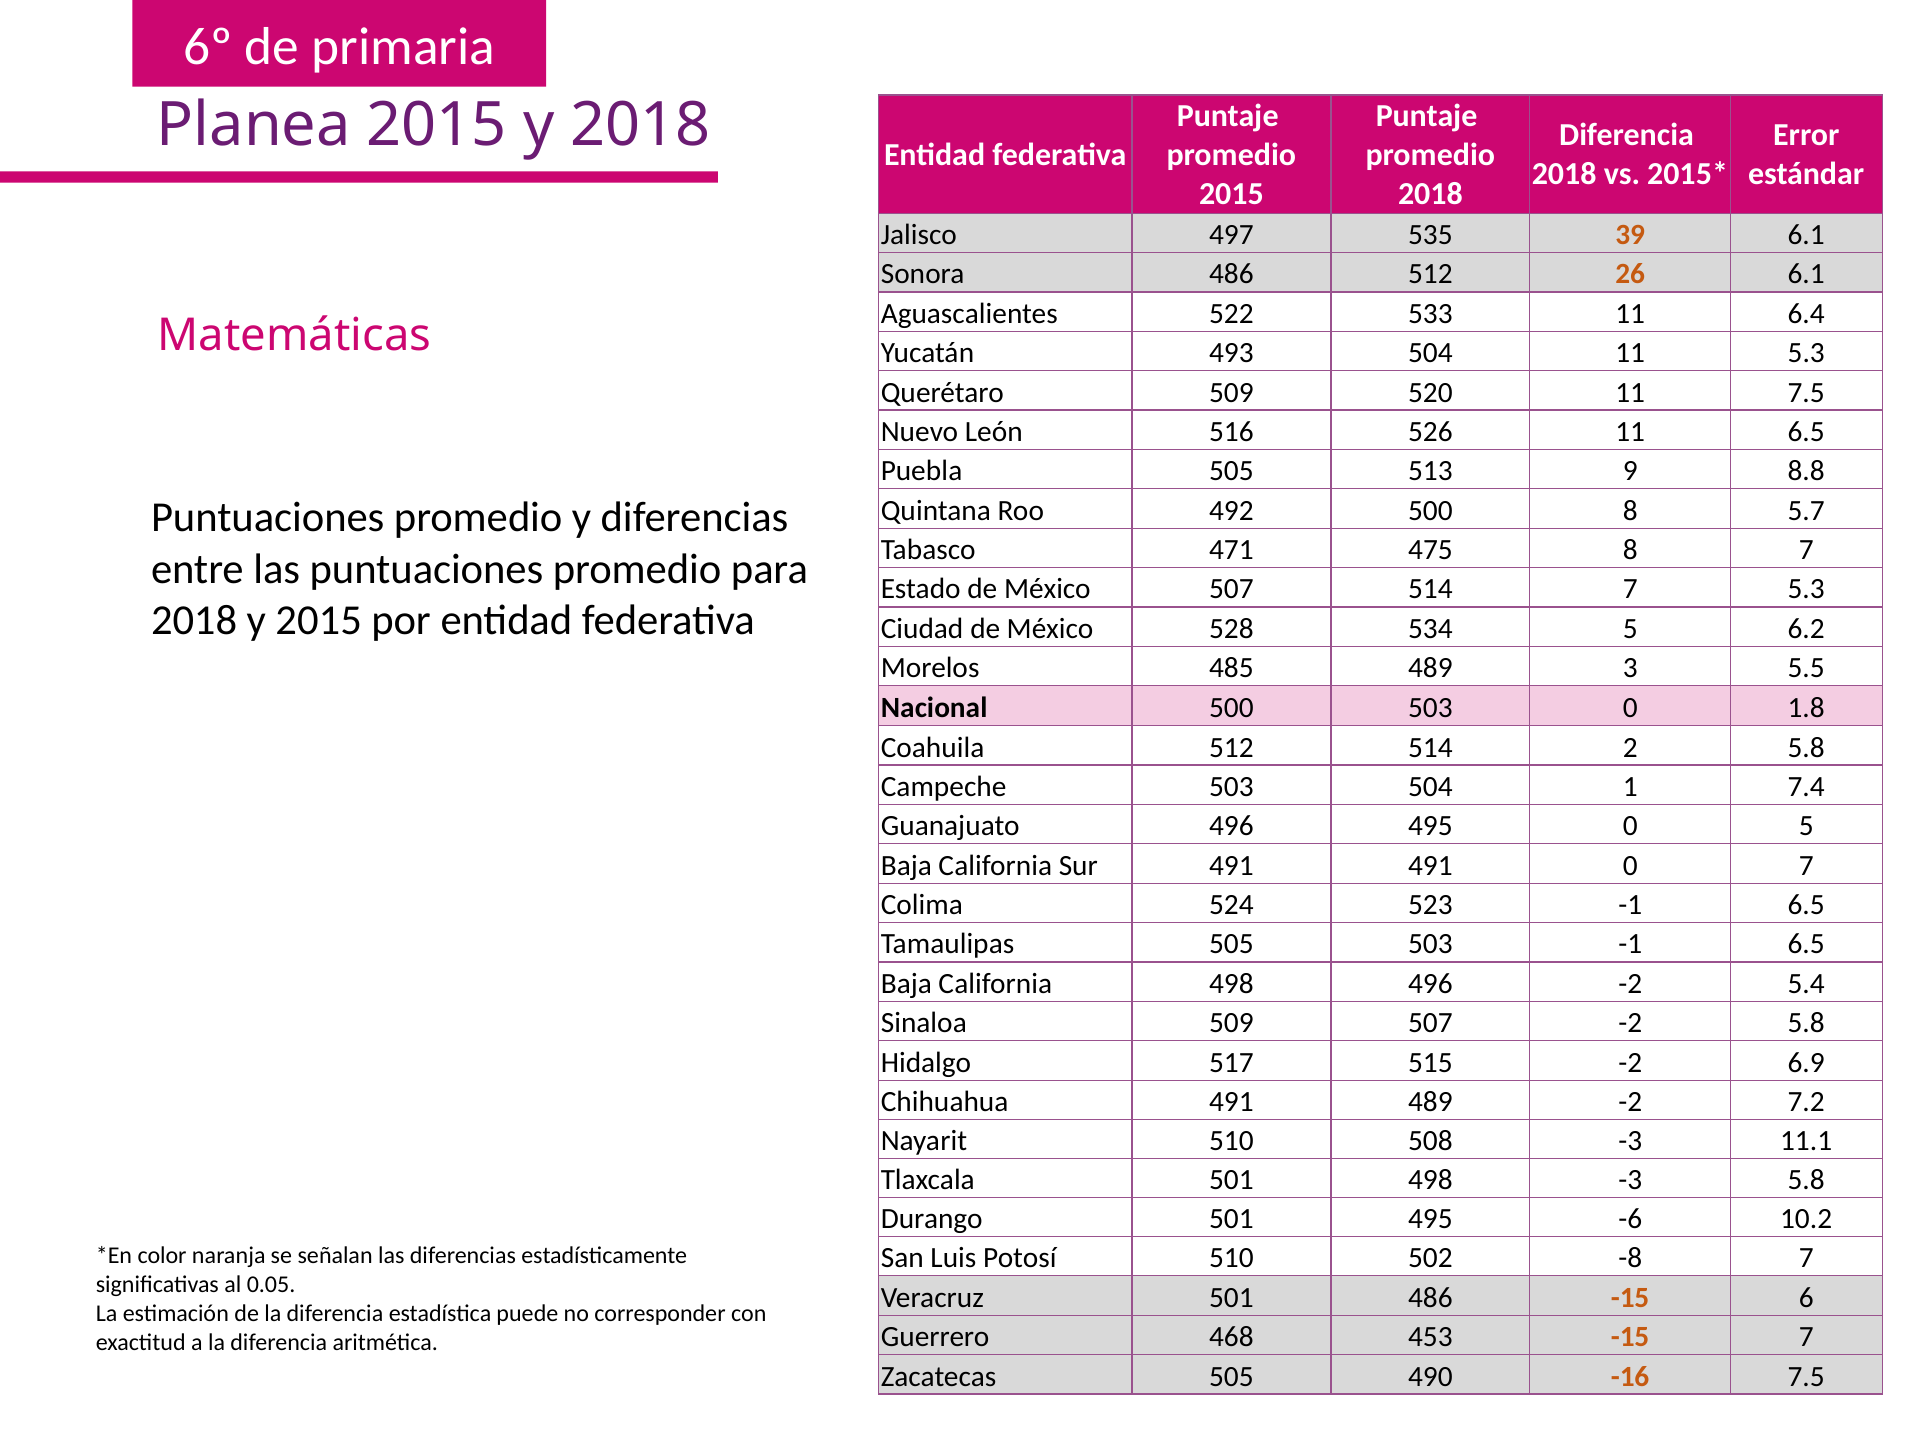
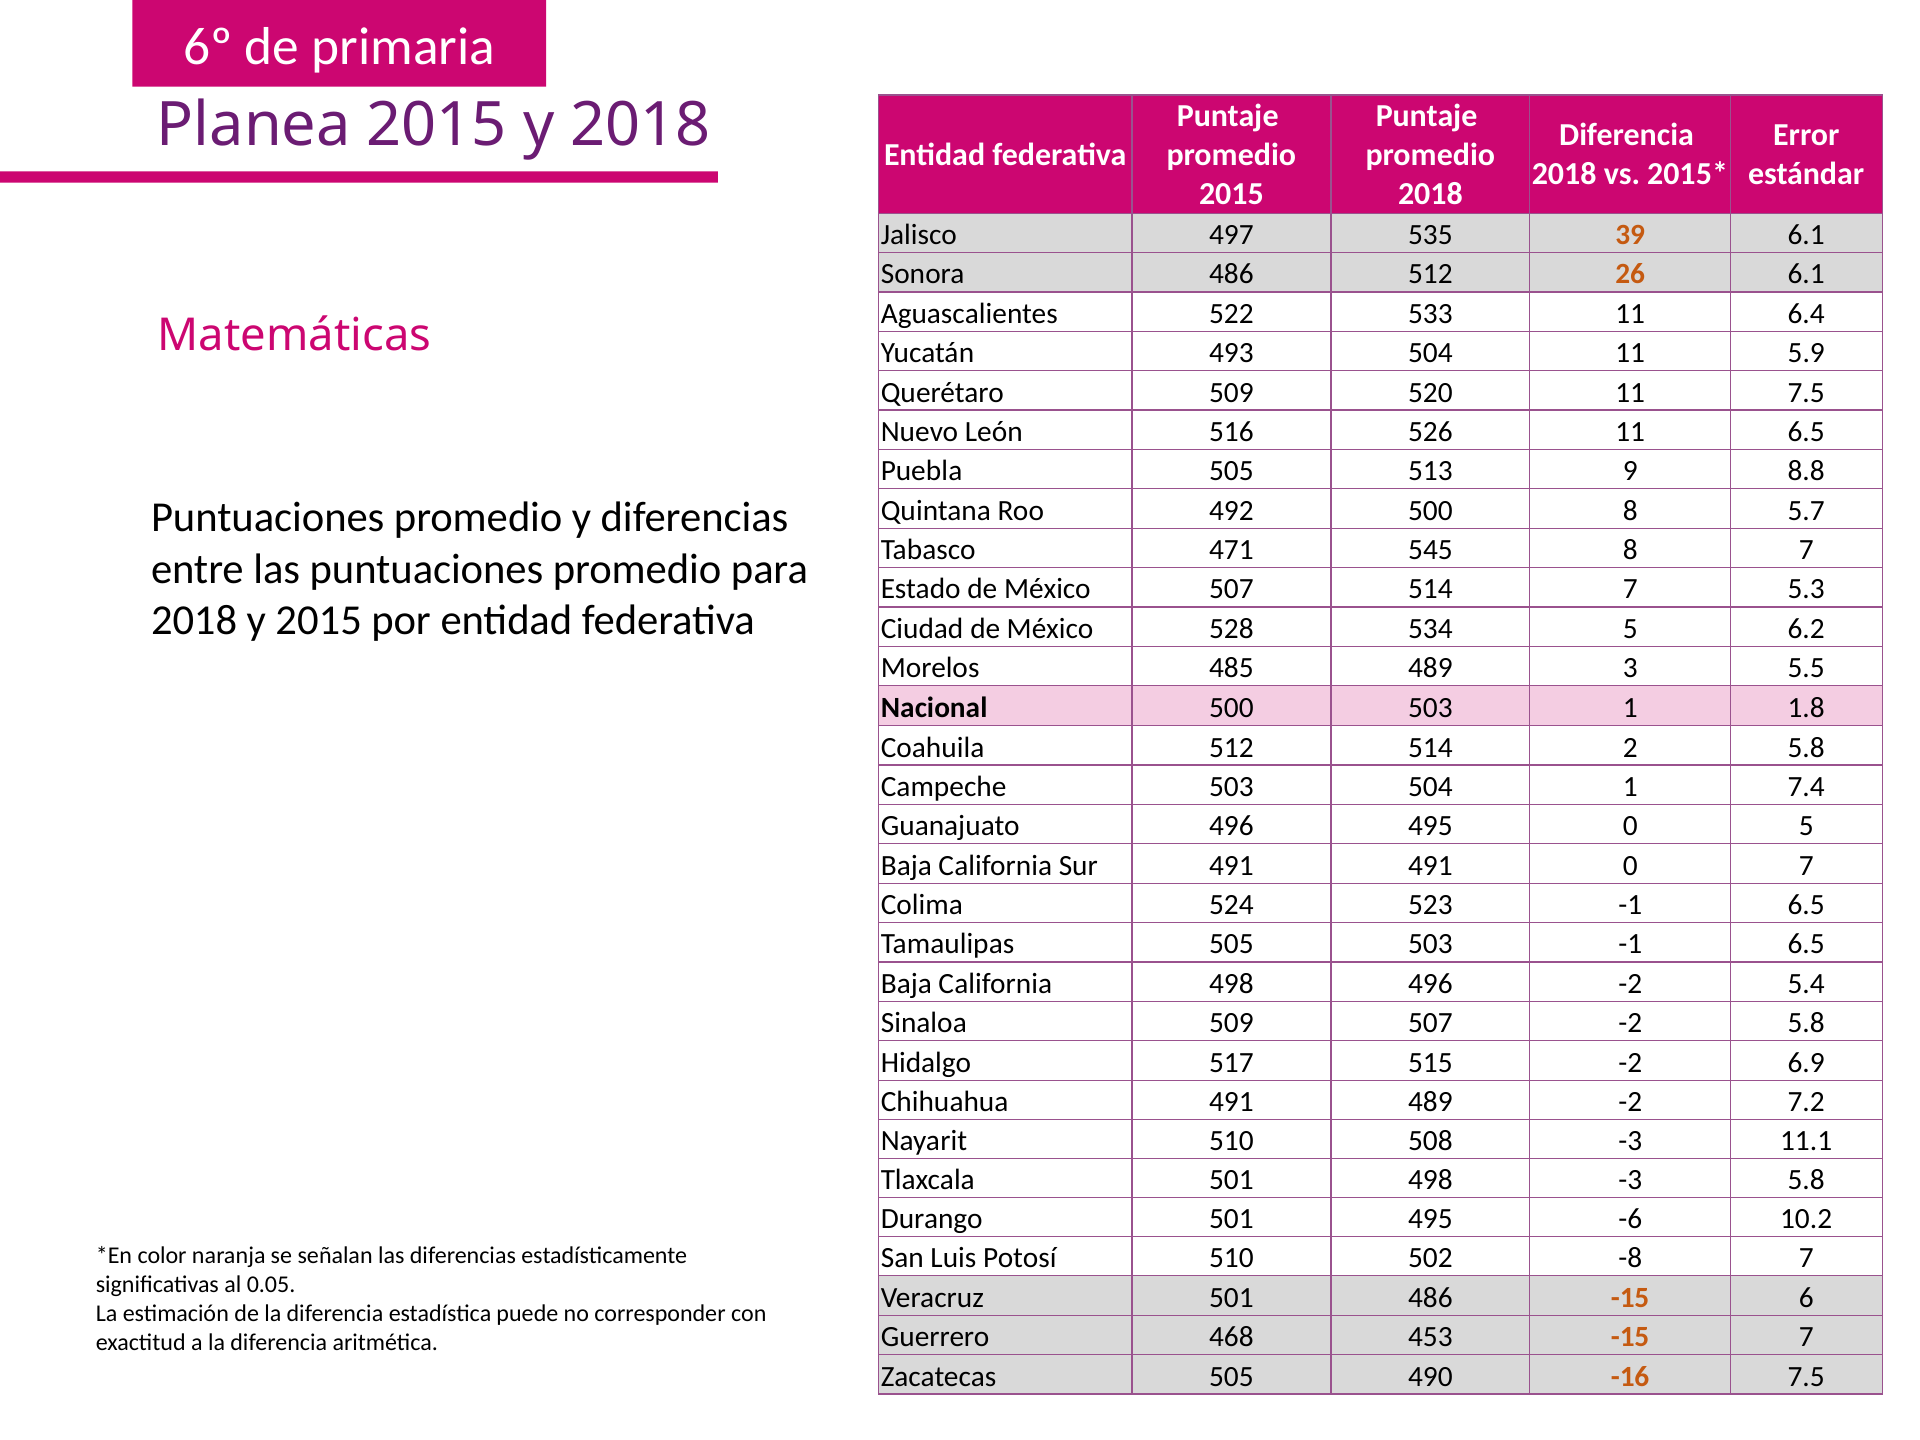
11 5.3: 5.3 -> 5.9
475: 475 -> 545
503 0: 0 -> 1
